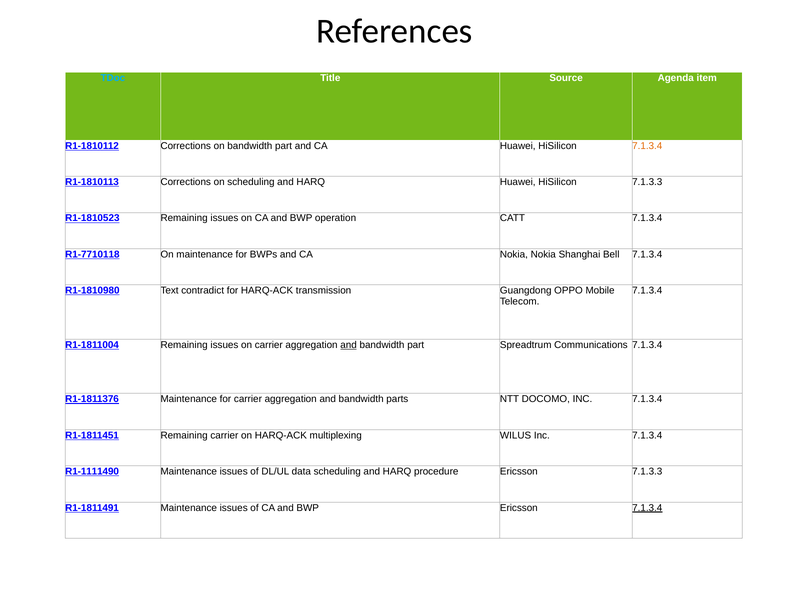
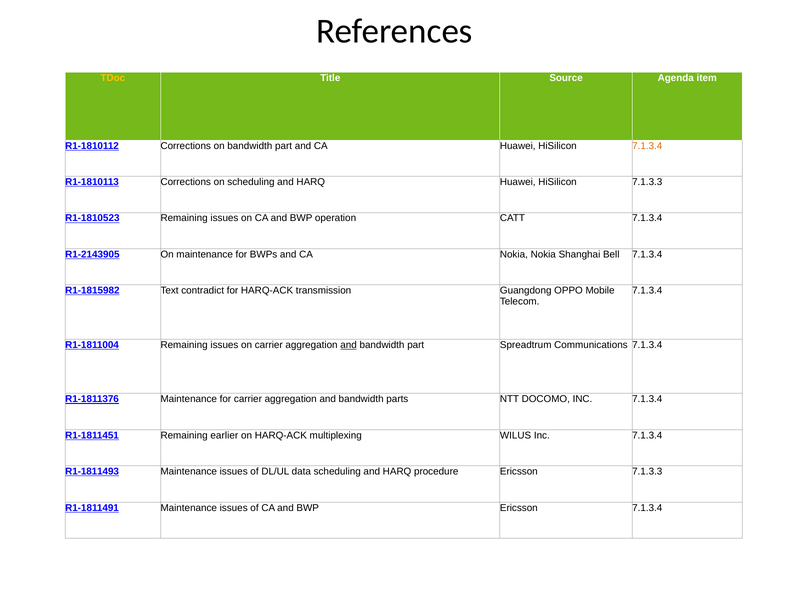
TDoc colour: light blue -> yellow
R1-7710118: R1-7710118 -> R1-2143905
R1-1810980: R1-1810980 -> R1-1815982
Remaining carrier: carrier -> earlier
R1-1111490: R1-1111490 -> R1-1811493
7.1.3.4 at (647, 508) underline: present -> none
